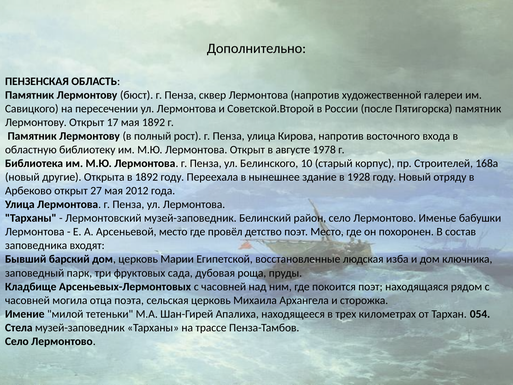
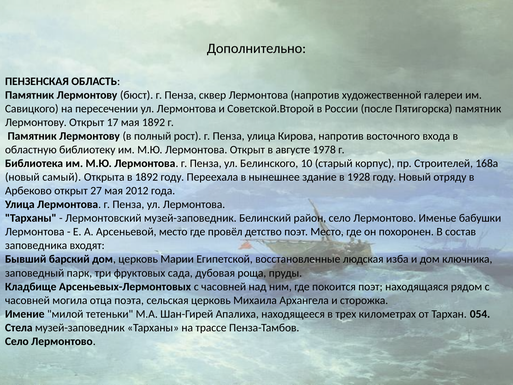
другие: другие -> самый
